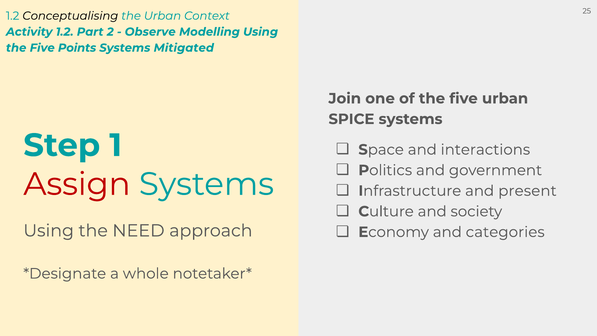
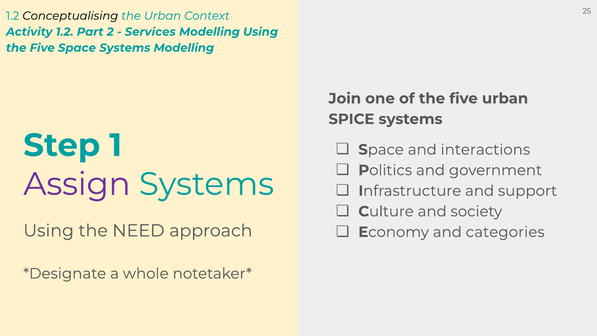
Observe: Observe -> Services
Five Points: Points -> Space
Systems Mitigated: Mitigated -> Modelling
Assign colour: red -> purple
present: present -> support
